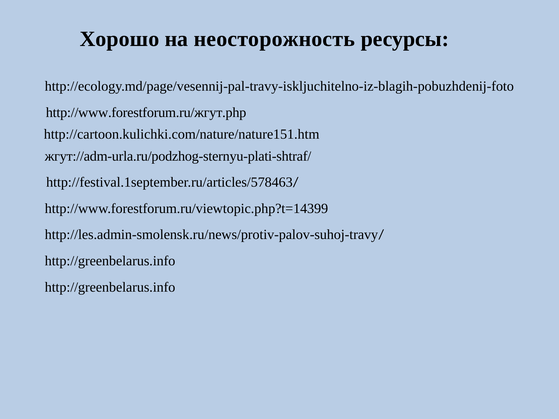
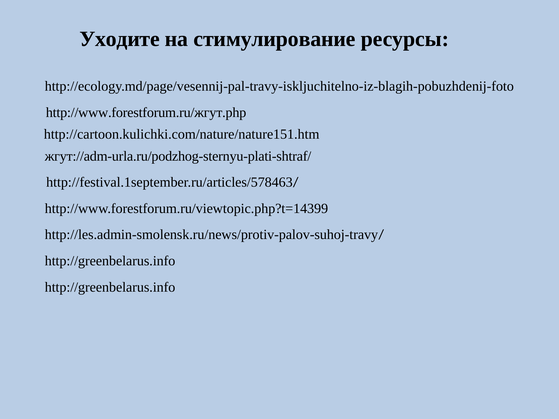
Хорошо: Хорошо -> Уходите
неосторожность: неосторожность -> стимулирование
